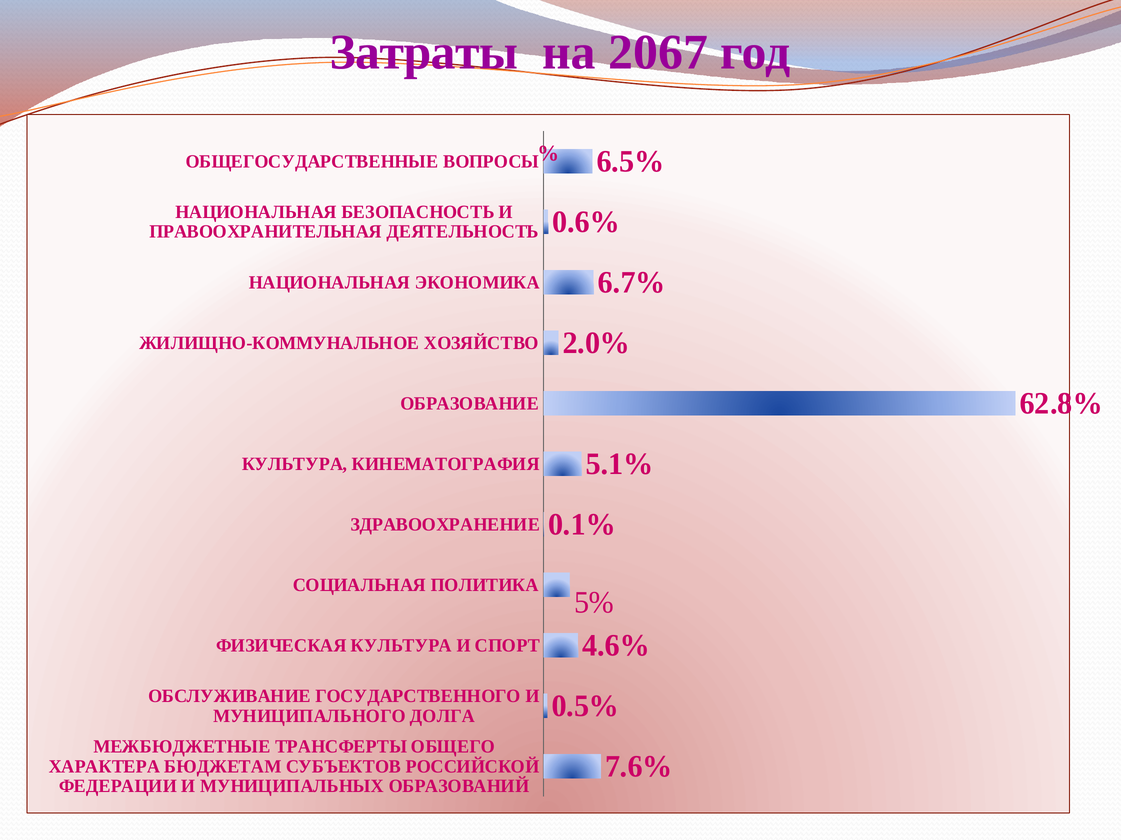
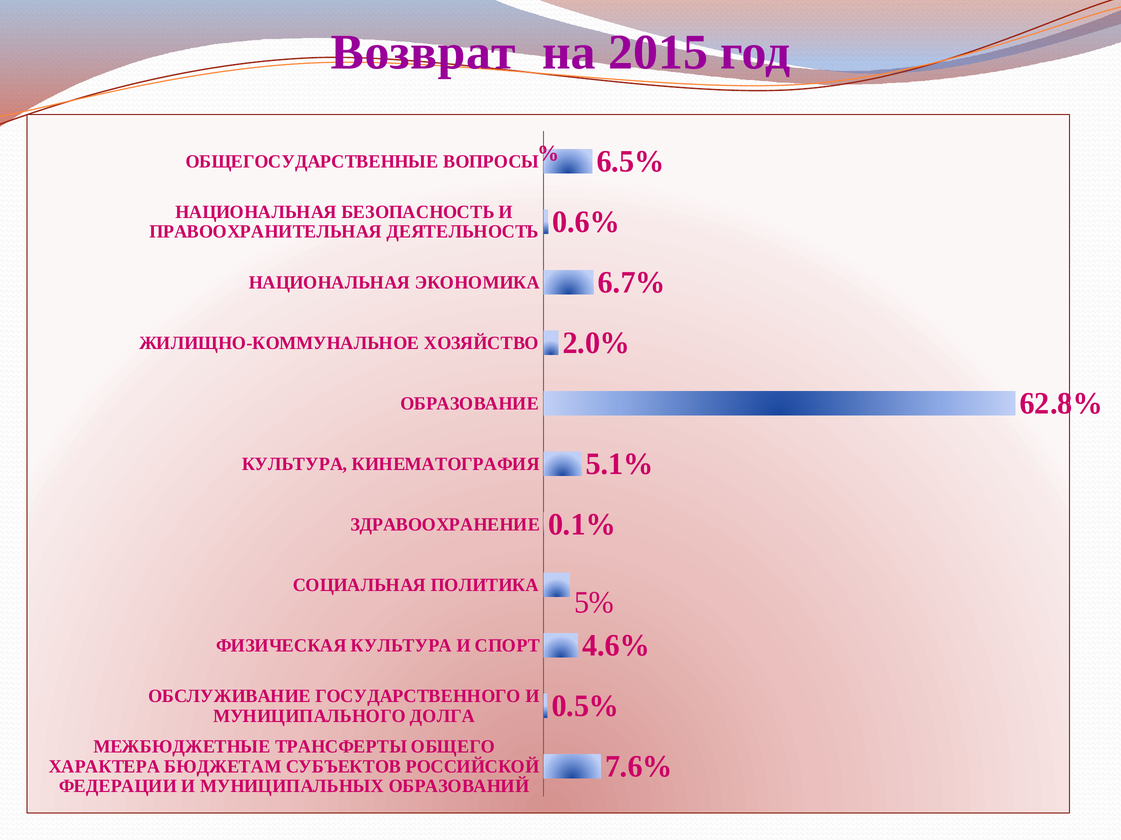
Затраты: Затраты -> Возврат
2067: 2067 -> 2015
